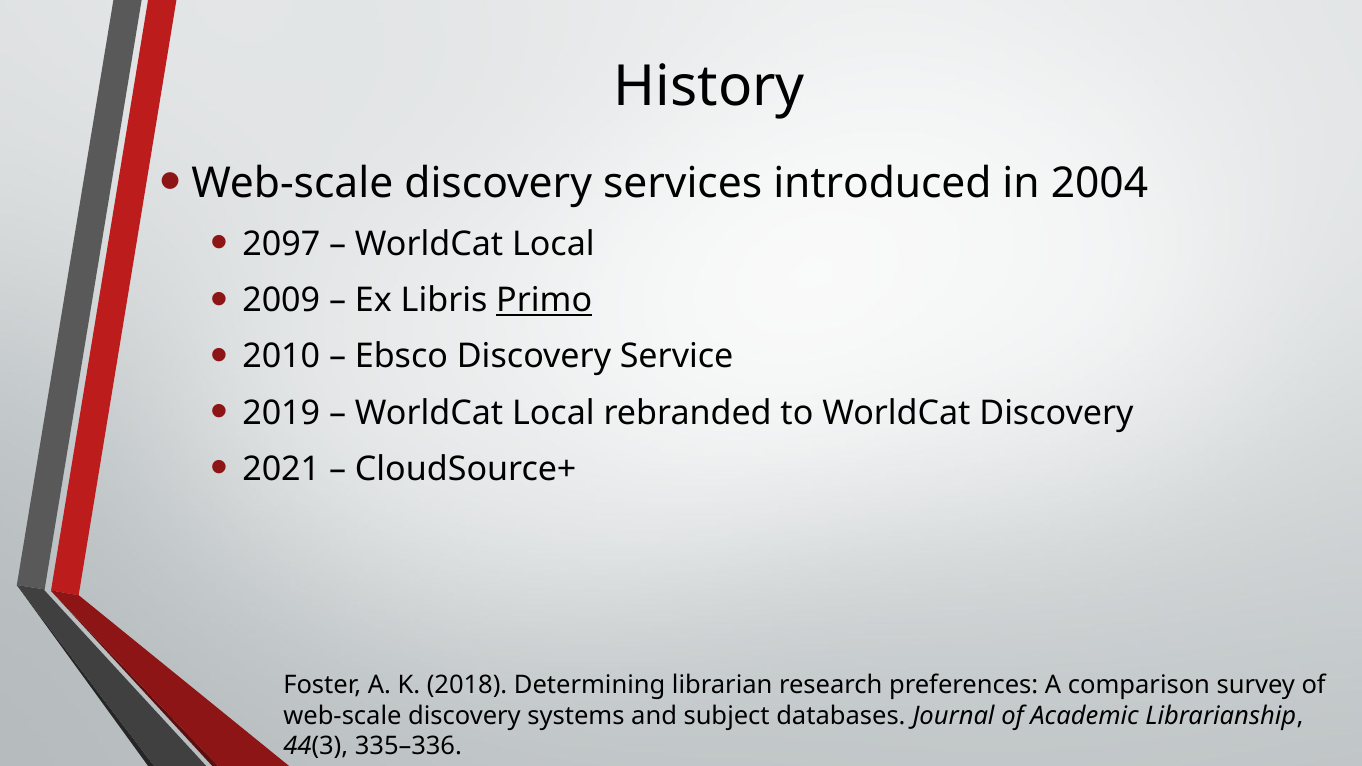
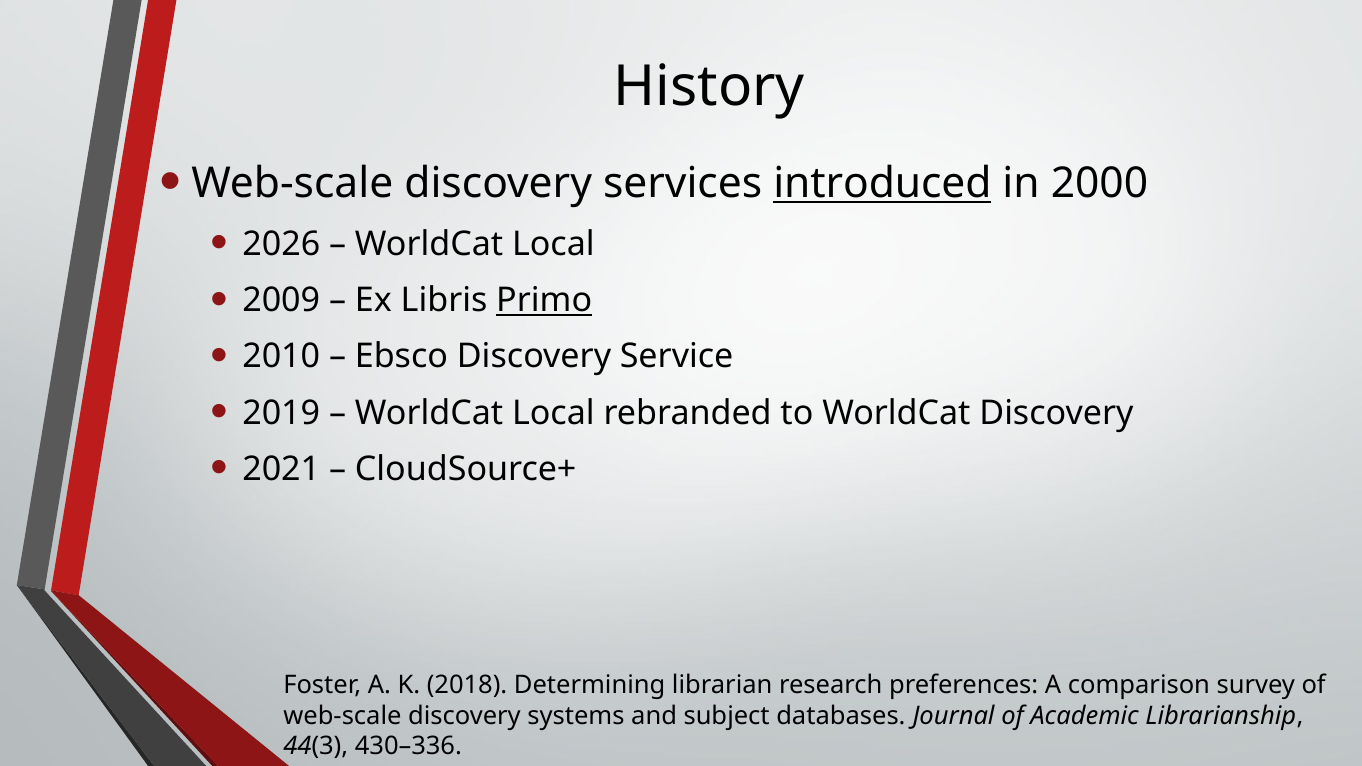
introduced underline: none -> present
2004: 2004 -> 2000
2097: 2097 -> 2026
335–336: 335–336 -> 430–336
